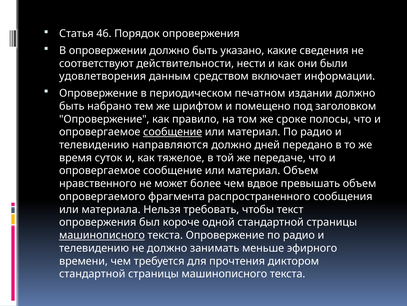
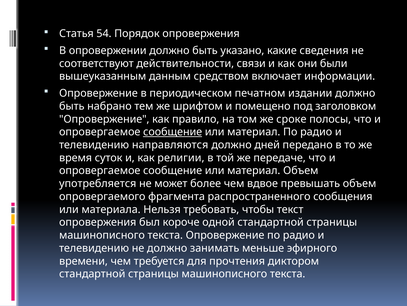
46: 46 -> 54
нести: нести -> связи
удовлетворения: удовлетворения -> вышеуказанным
тяжелое: тяжелое -> религии
нравственного: нравственного -> употребляется
машинописного at (102, 235) underline: present -> none
